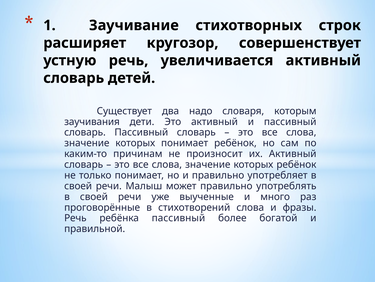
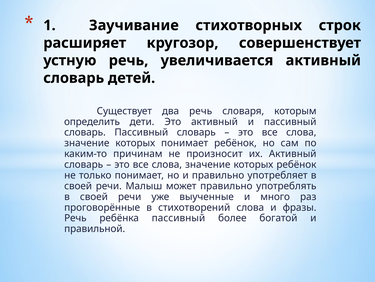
два надо: надо -> речь
заучивания: заучивания -> определить
